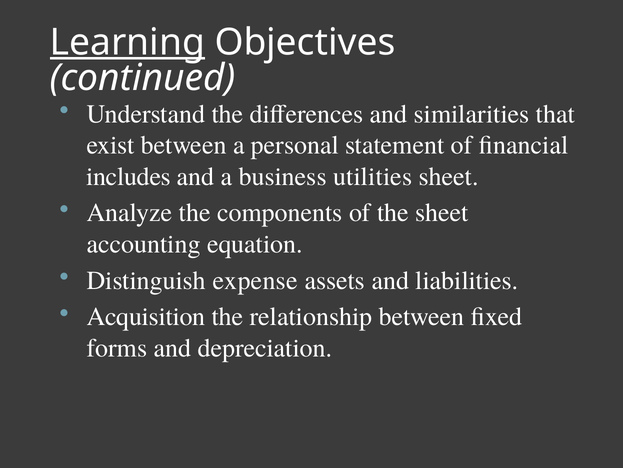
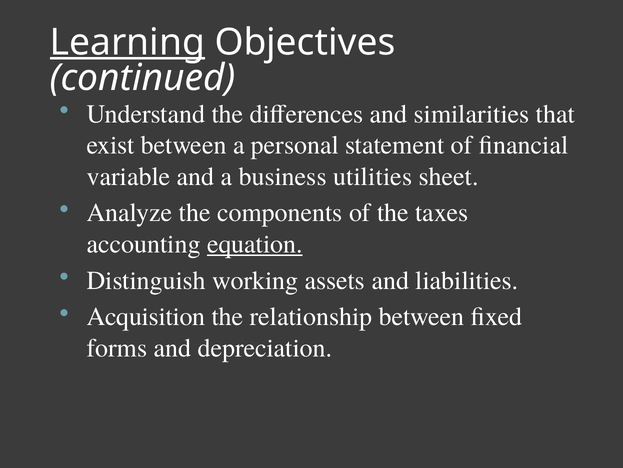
includes: includes -> variable
the sheet: sheet -> taxes
equation underline: none -> present
expense: expense -> working
